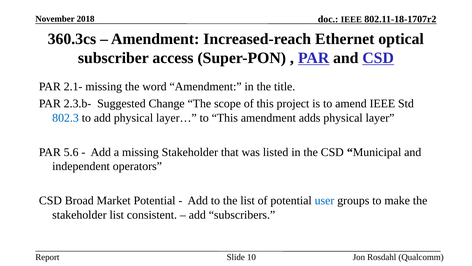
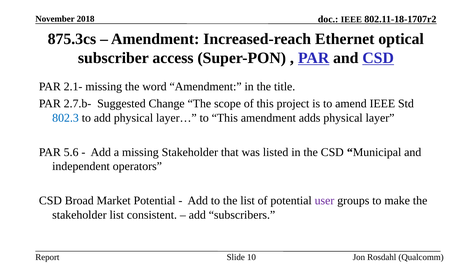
360.3cs: 360.3cs -> 875.3cs
2.3.b-: 2.3.b- -> 2.7.b-
user colour: blue -> purple
